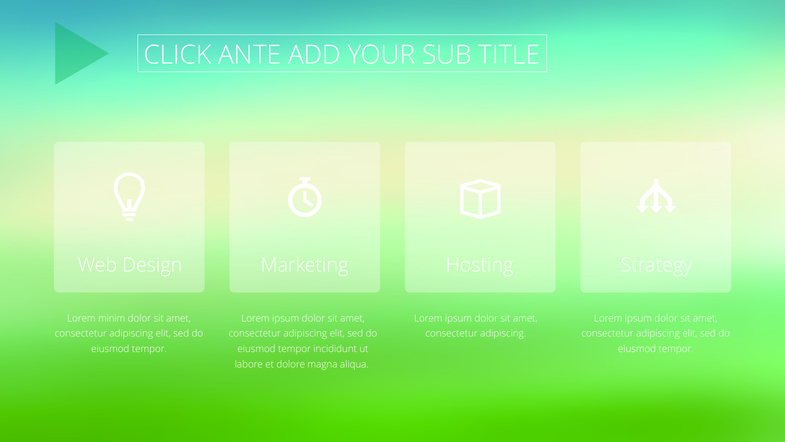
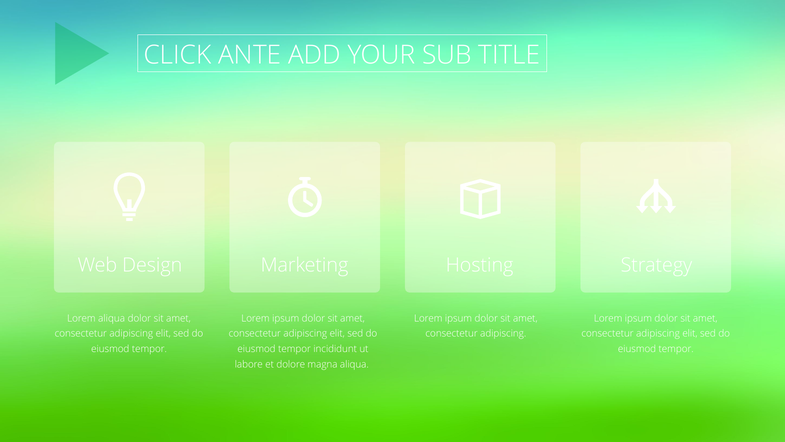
Lorem minim: minim -> aliqua
